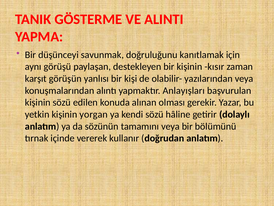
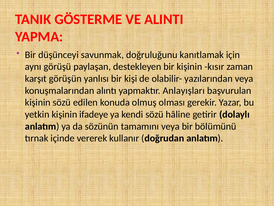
alınan: alınan -> olmuş
yorgan: yorgan -> ifadeye
